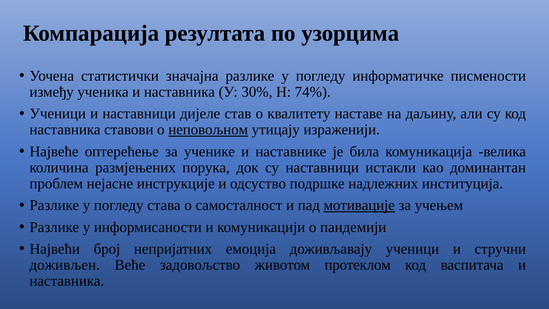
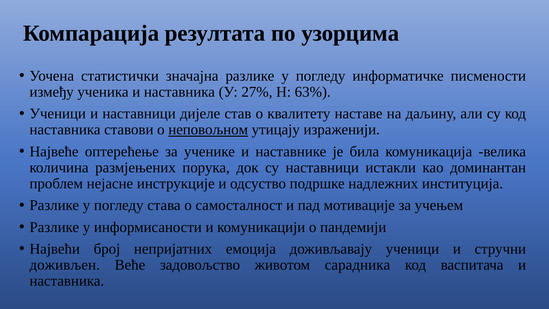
30%: 30% -> 27%
74%: 74% -> 63%
мотивације underline: present -> none
протеклом: протеклом -> сарадника
